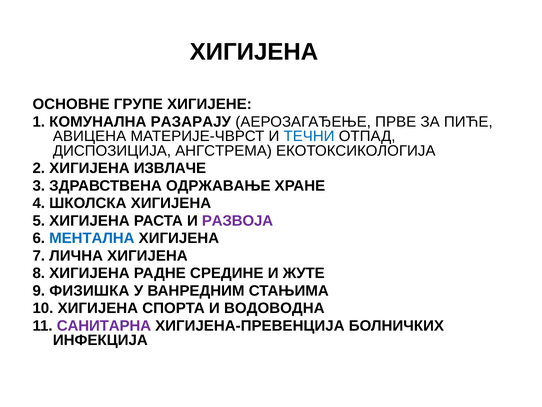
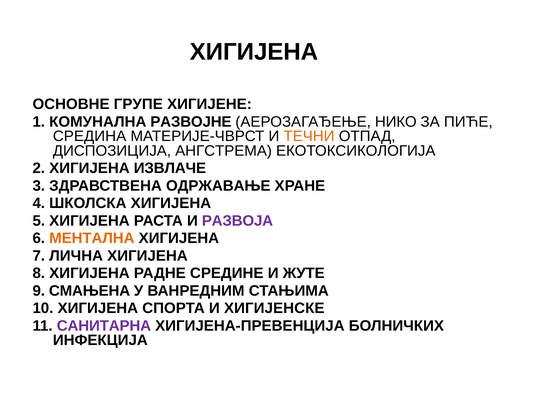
РАЗАРАЈУ: РАЗАРАЈУ -> РАЗВОЈНЕ
ПРВЕ: ПРВЕ -> НИКО
АВИЦЕНА: АВИЦЕНА -> СРЕДИНА
ТЕЧНИ colour: blue -> orange
МЕНТАЛНА colour: blue -> orange
ФИЗИШКА: ФИЗИШКА -> СМАЊЕНА
ВОДОВОДНА: ВОДОВОДНА -> ХИГИЈЕНСКЕ
